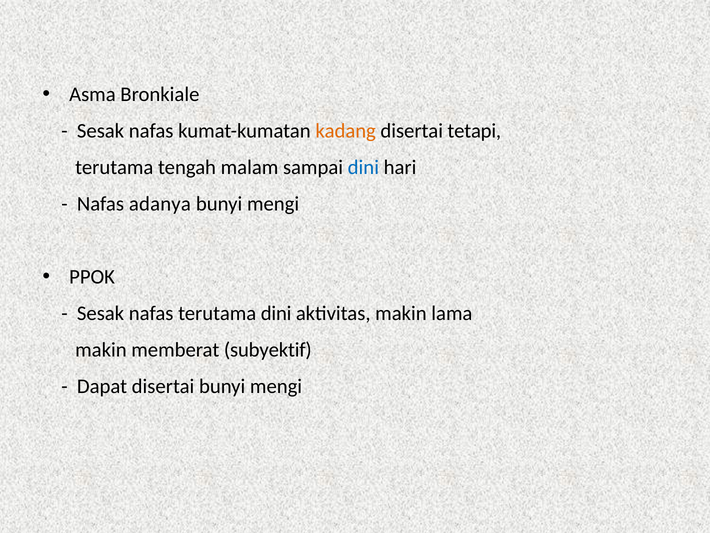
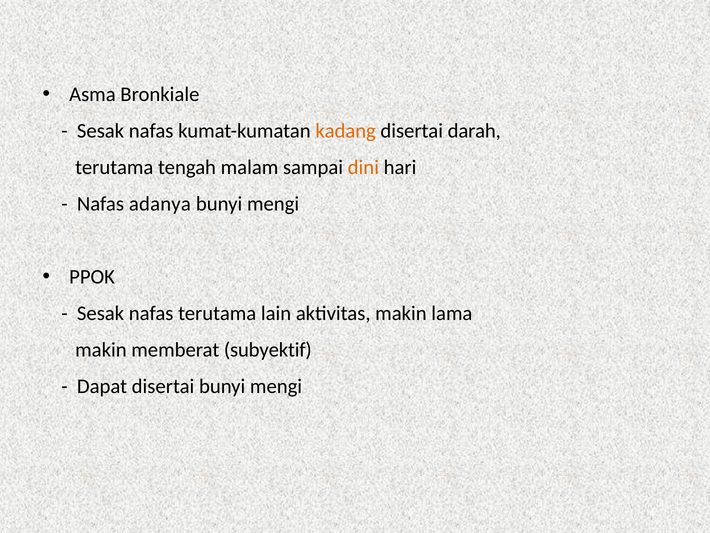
tetapi: tetapi -> darah
dini at (363, 167) colour: blue -> orange
terutama dini: dini -> lain
